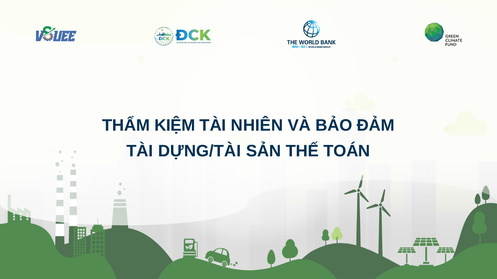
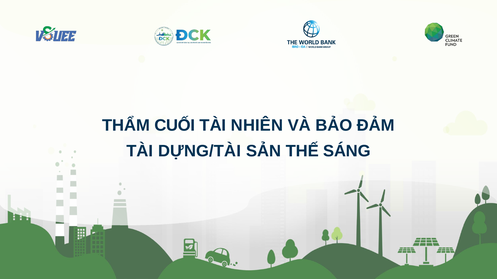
KIỆM: KIỆM -> CUỐI
TOÁN: TOÁN -> SÁNG
